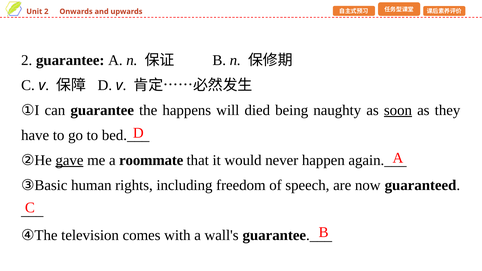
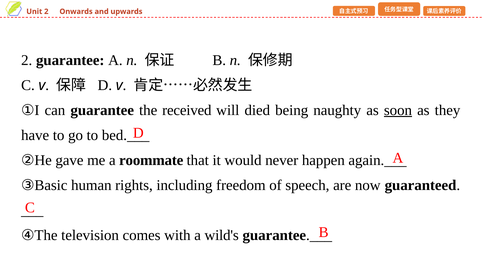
happens: happens -> received
gave underline: present -> none
wall's: wall's -> wild's
